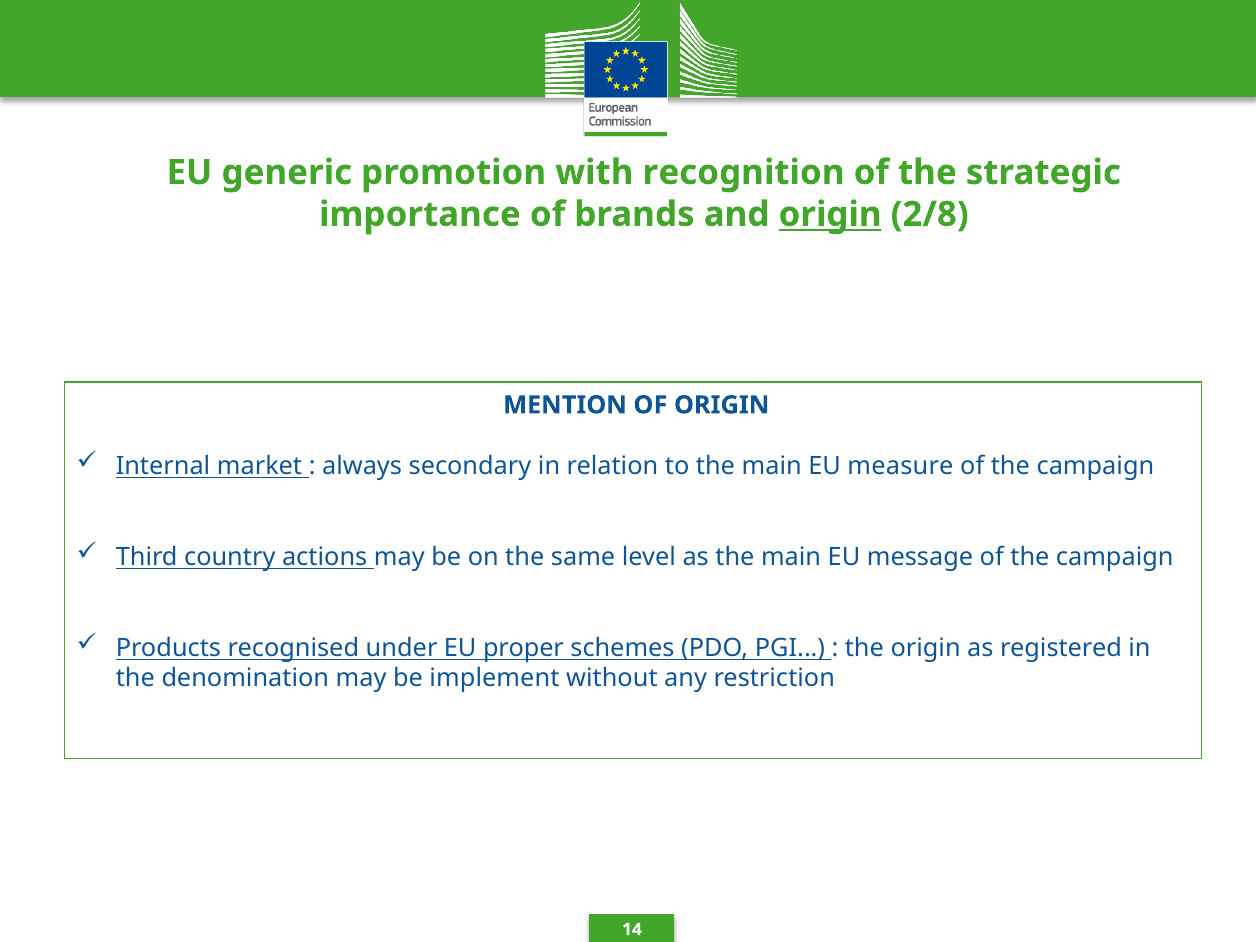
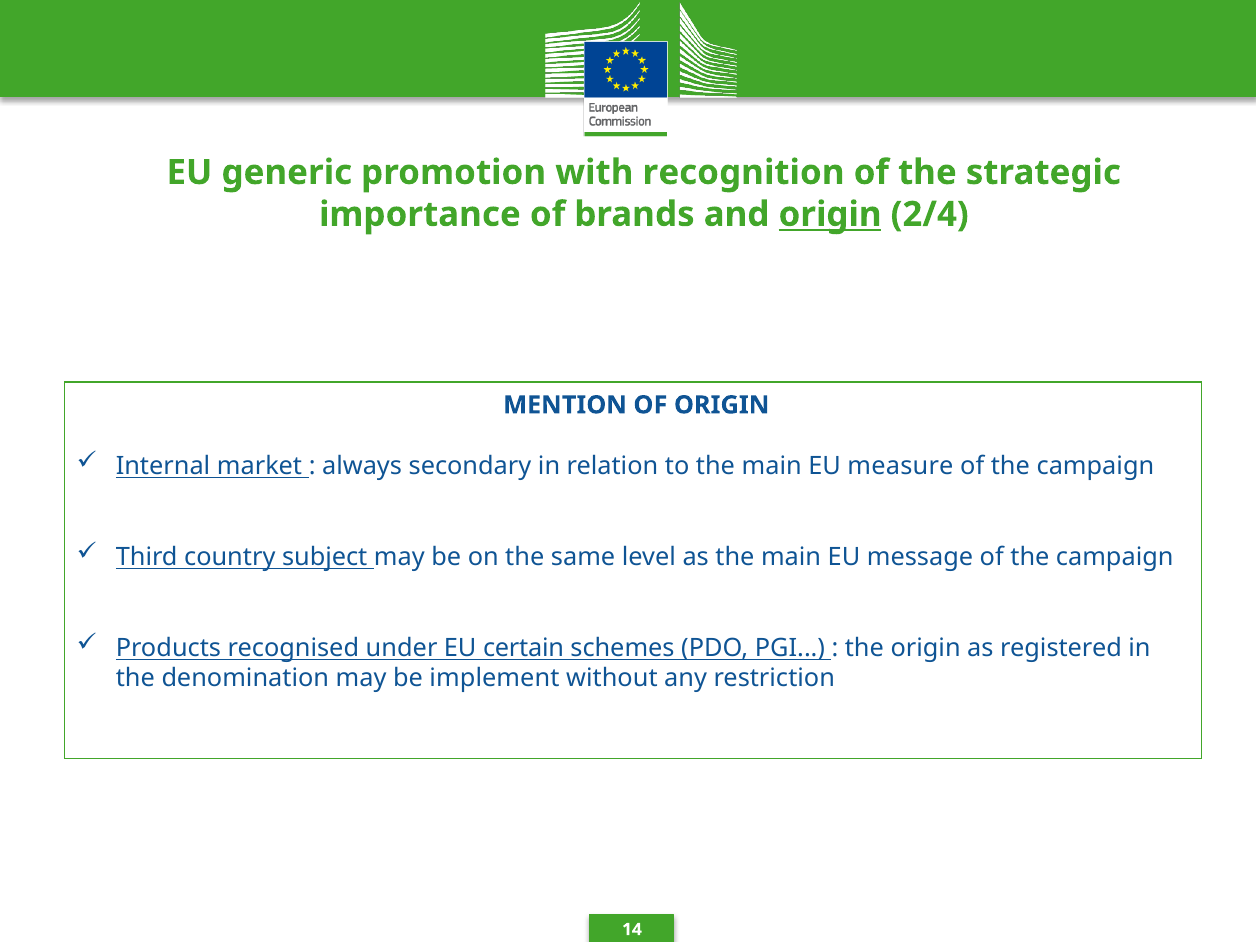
2/8: 2/8 -> 2/4
actions: actions -> subject
proper: proper -> certain
